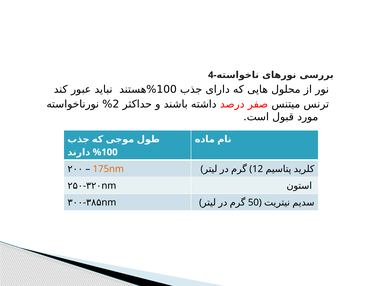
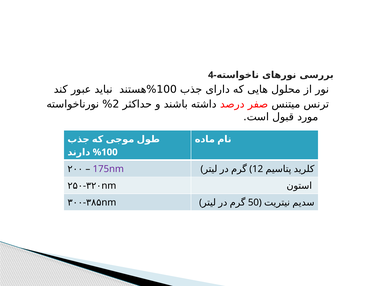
175nm colour: orange -> purple
